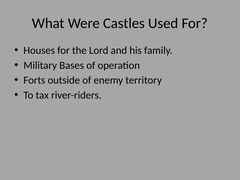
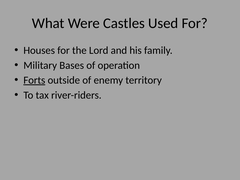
Forts underline: none -> present
